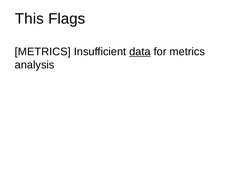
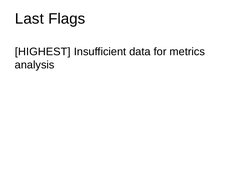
This: This -> Last
METRICS at (43, 52): METRICS -> HIGHEST
data underline: present -> none
